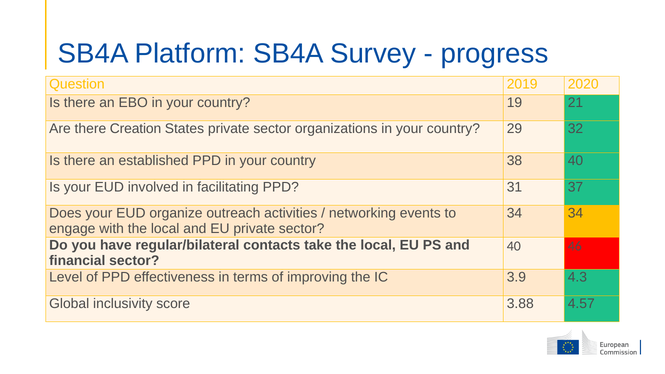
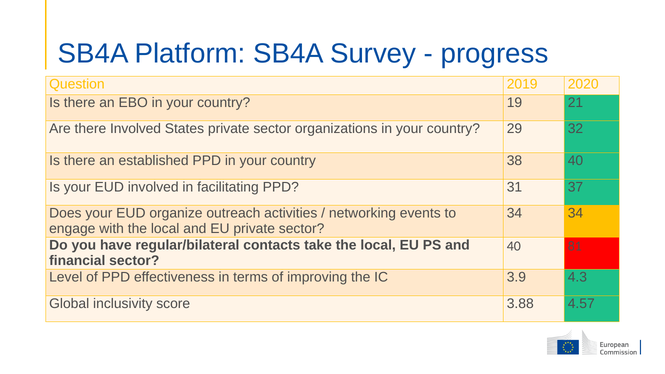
there Creation: Creation -> Involved
46: 46 -> 81
